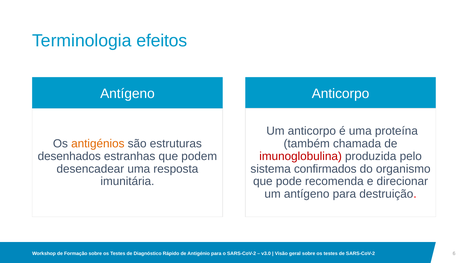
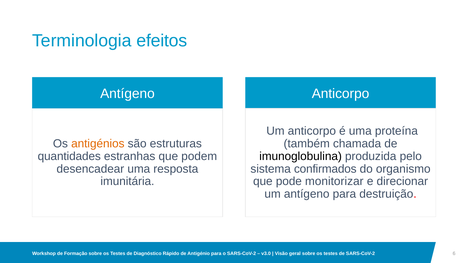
desenhados: desenhados -> quantidades
imunoglobulina colour: red -> black
recomenda: recomenda -> monitorizar
